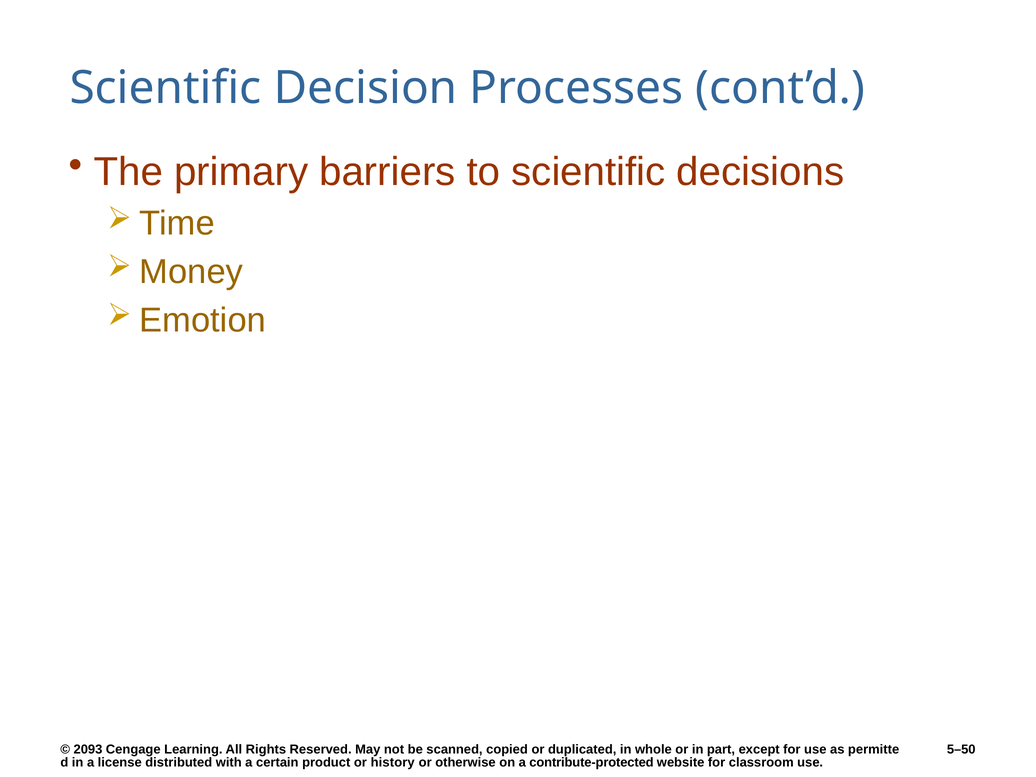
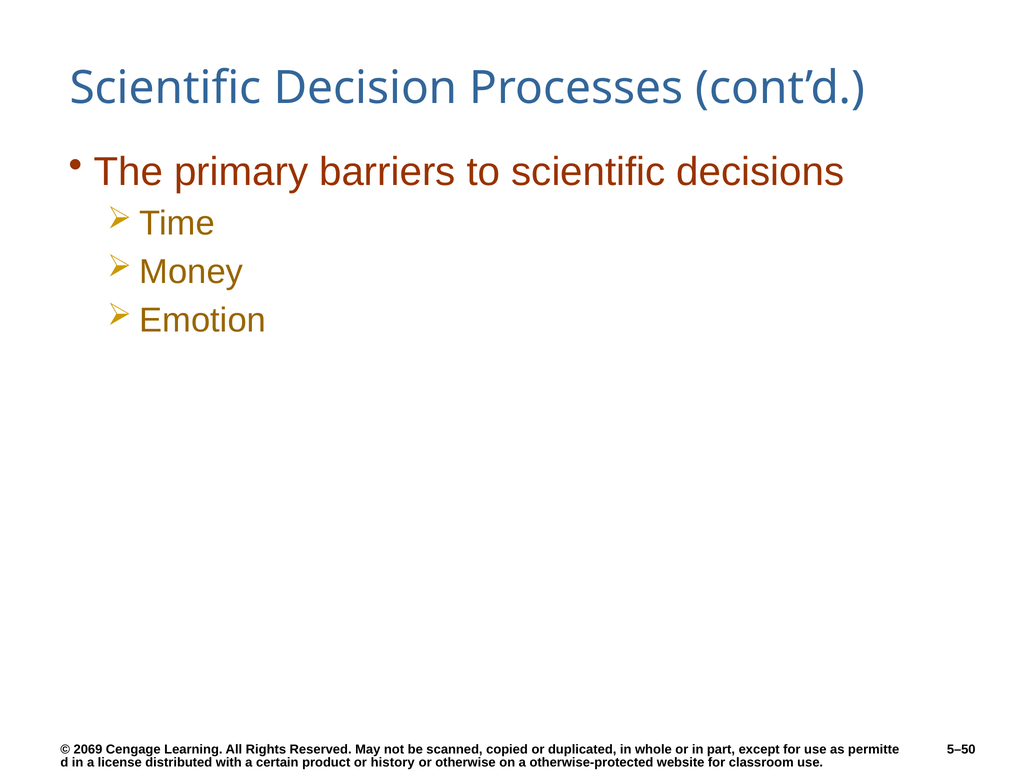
2093: 2093 -> 2069
contribute-protected: contribute-protected -> otherwise-protected
